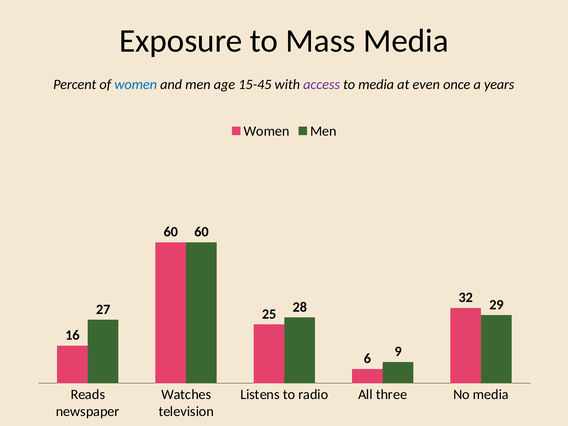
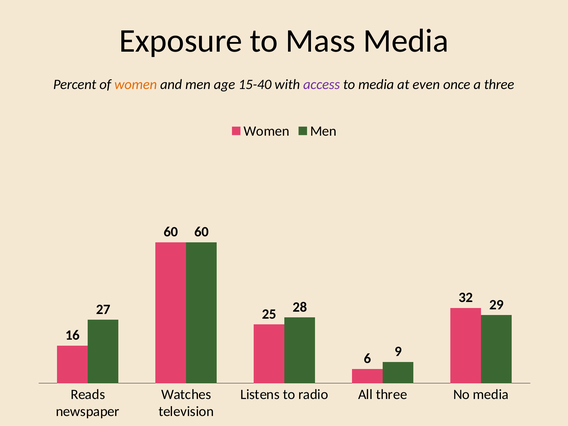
women at (136, 84) colour: blue -> orange
15-45: 15-45 -> 15-40
a years: years -> three
